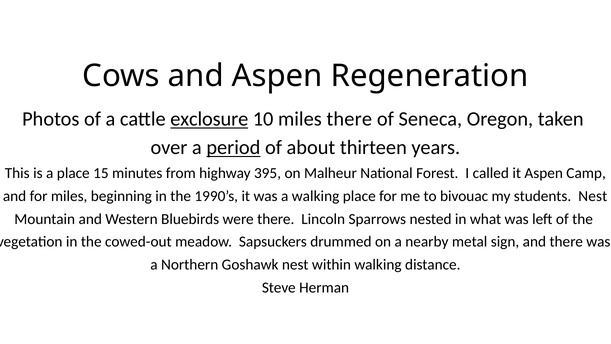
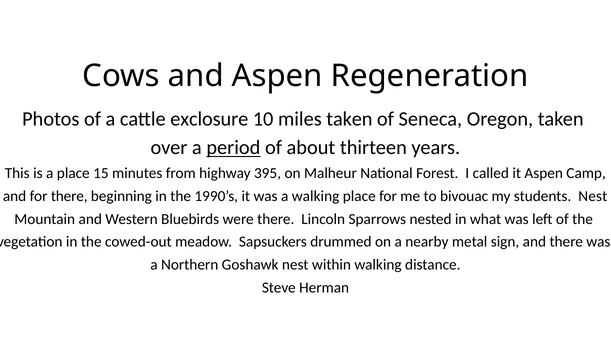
exclosure underline: present -> none
miles there: there -> taken
for miles: miles -> there
